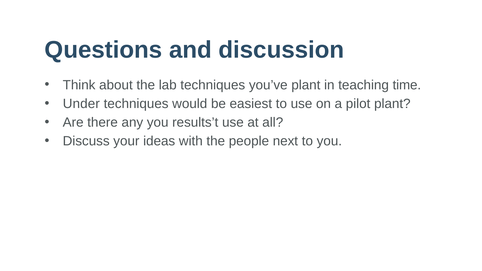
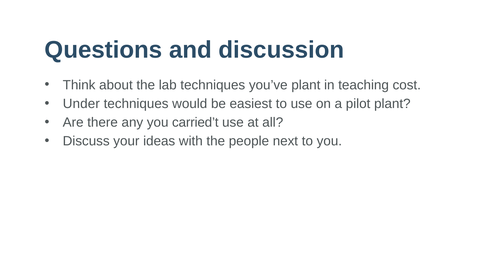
time: time -> cost
results’t: results’t -> carried’t
